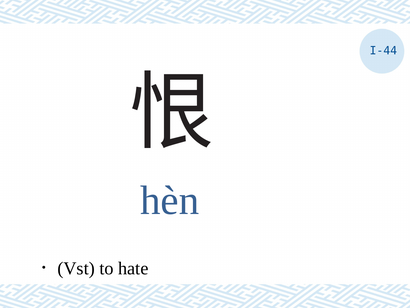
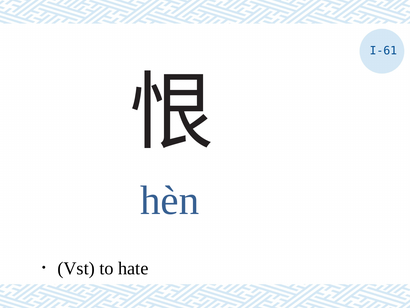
I-44: I-44 -> I-61
